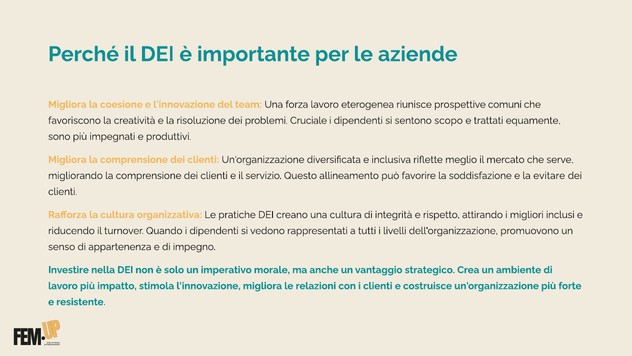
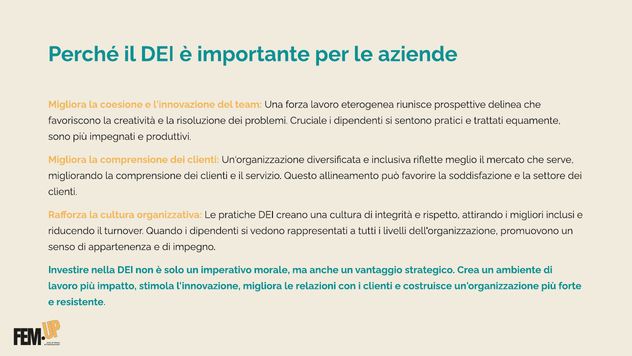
comuni: comuni -> delinea
scopo: scopo -> pratici
evitare: evitare -> settore
